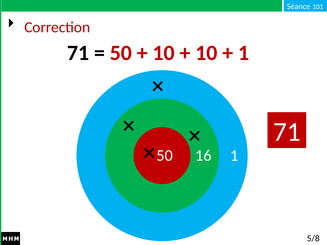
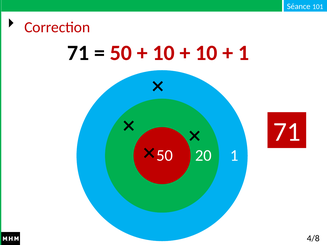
16: 16 -> 20
5/8: 5/8 -> 4/8
